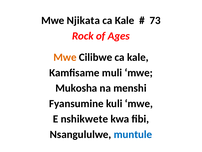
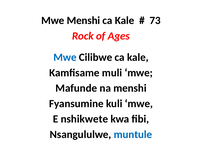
Mwe Njikata: Njikata -> Menshi
Mwe at (65, 57) colour: orange -> blue
Mukosha: Mukosha -> Mafunde
